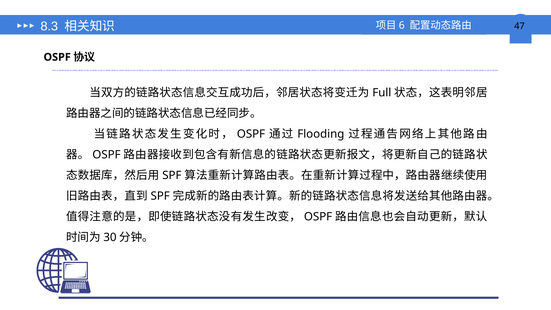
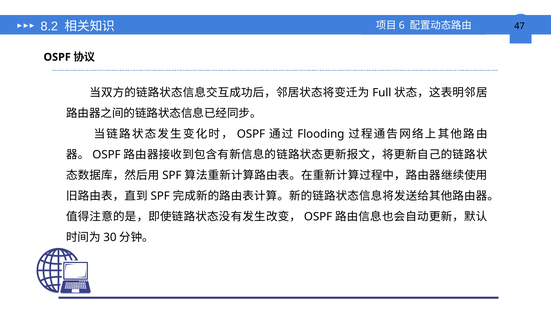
8.3: 8.3 -> 8.2
